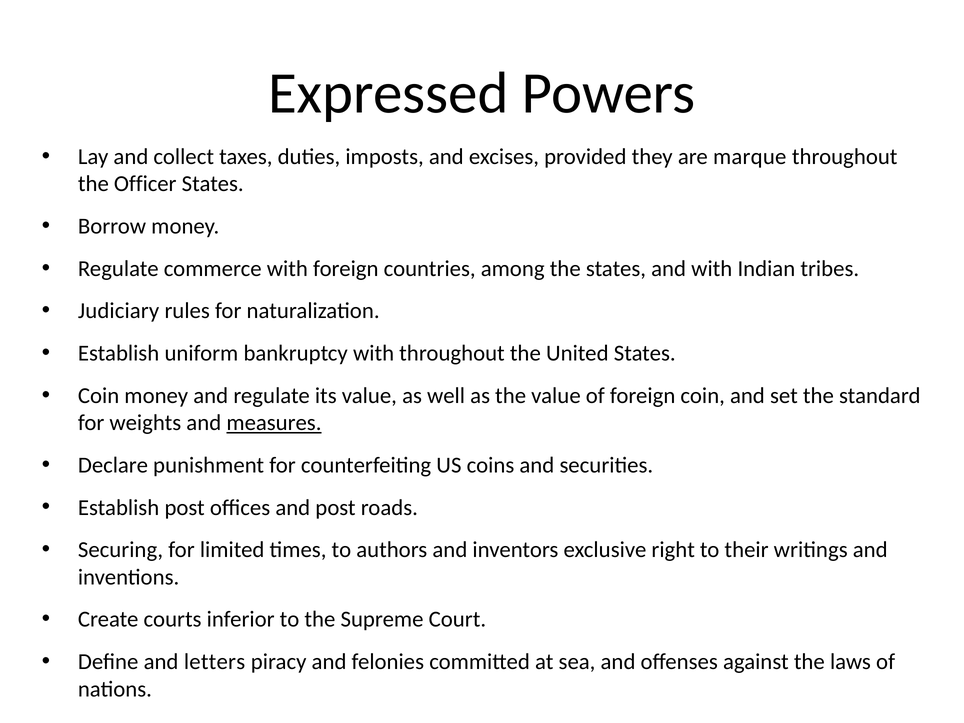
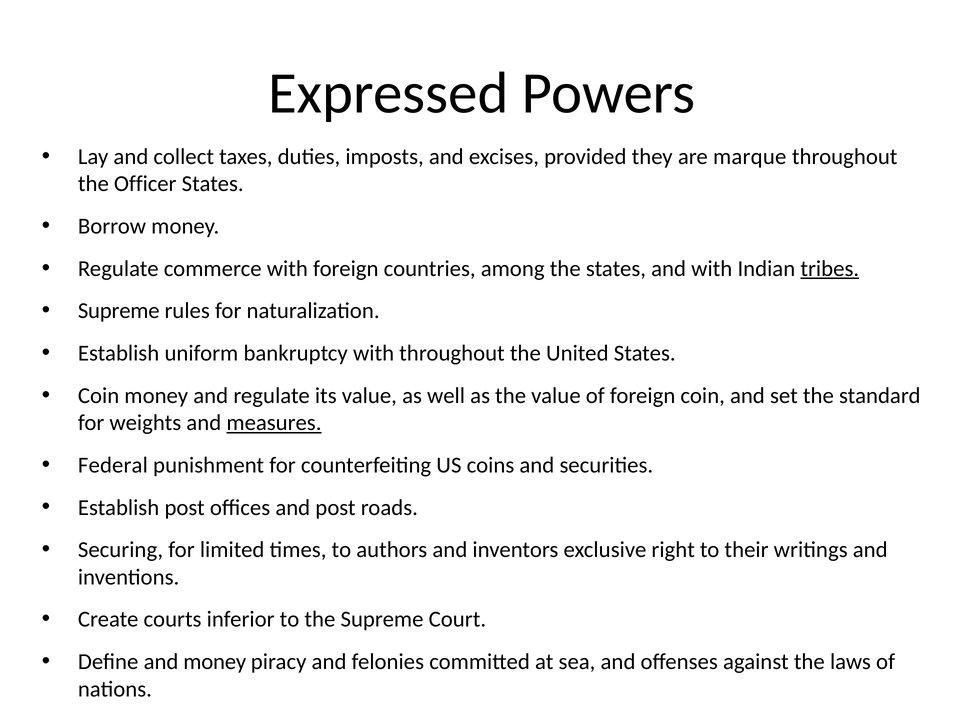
tribes underline: none -> present
Judiciary at (119, 311): Judiciary -> Supreme
Declare: Declare -> Federal
and letters: letters -> money
